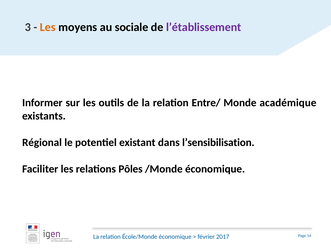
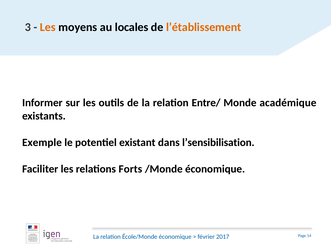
sociale: sociale -> locales
l’établissement colour: purple -> orange
Régional: Régional -> Exemple
Pôles: Pôles -> Forts
